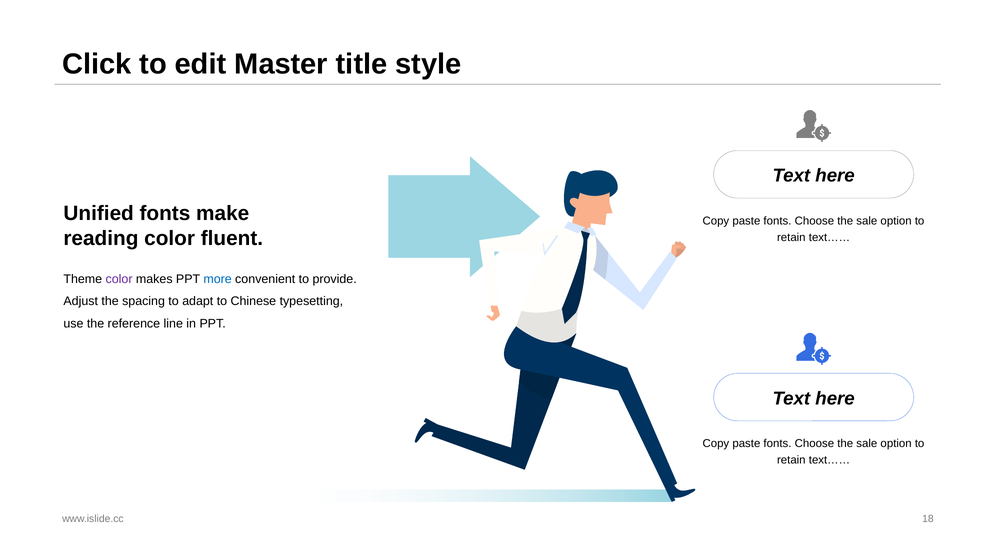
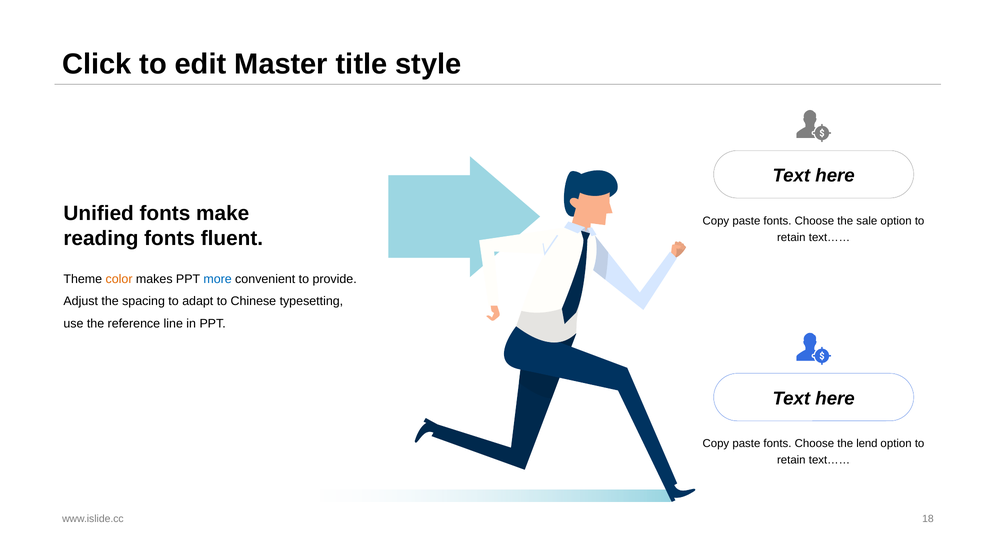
reading color: color -> fonts
color at (119, 279) colour: purple -> orange
sale at (867, 444): sale -> lend
